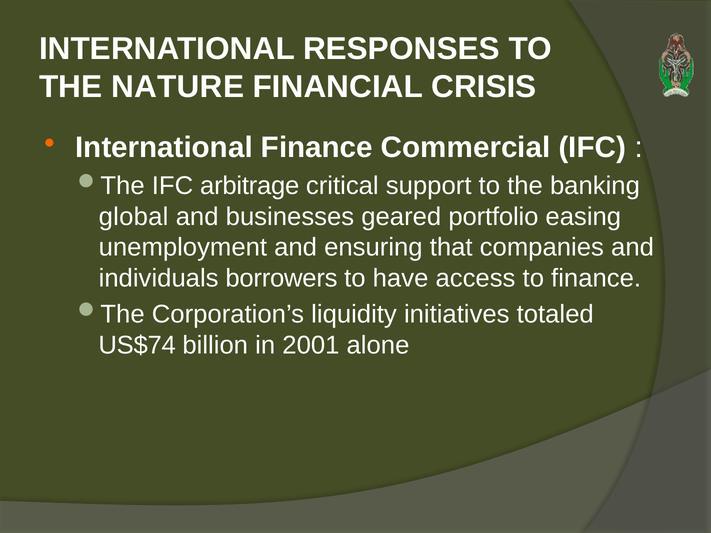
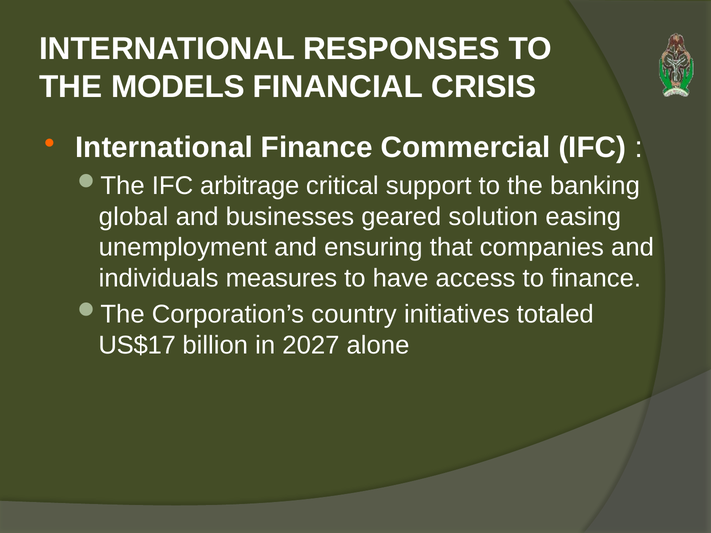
NATURE: NATURE -> MODELS
portfolio: portfolio -> solution
borrowers: borrowers -> measures
liquidity: liquidity -> country
US$74: US$74 -> US$17
2001: 2001 -> 2027
